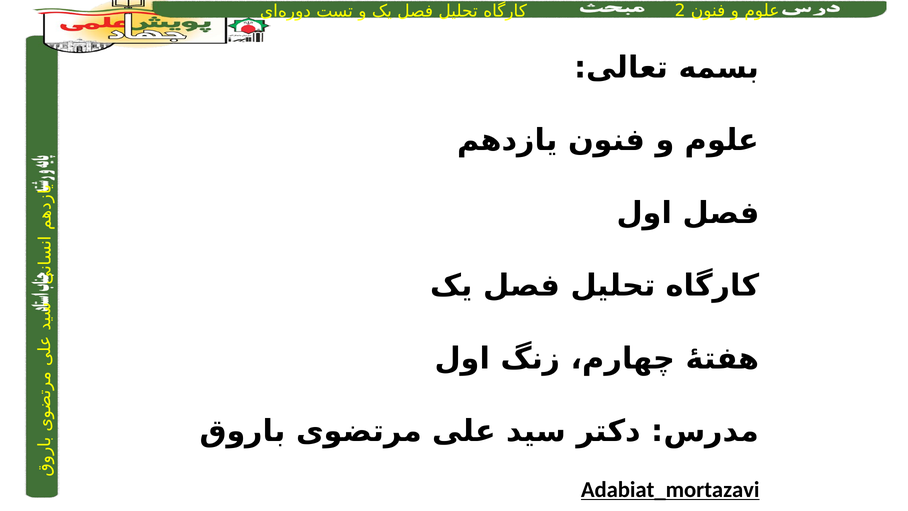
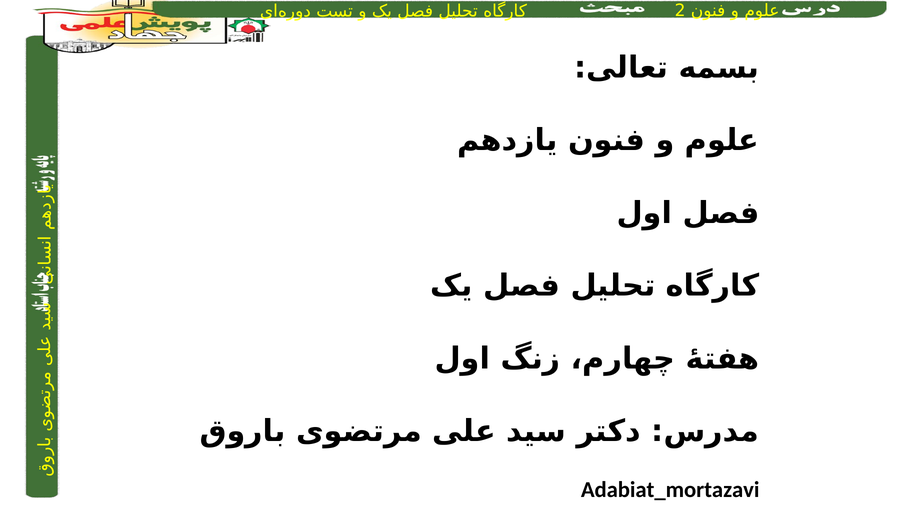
Adabiat_mortazavi underline: present -> none
